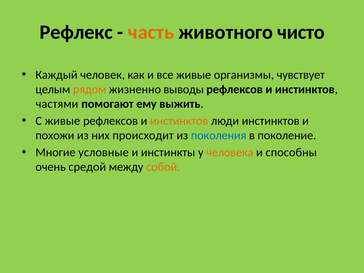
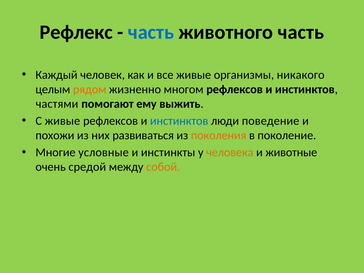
часть at (151, 32) colour: orange -> blue
животного чисто: чисто -> часть
чувствует: чувствует -> никакого
выводы: выводы -> многом
инстинктов at (179, 121) colour: orange -> blue
люди инстинктов: инстинктов -> поведение
происходит: происходит -> развиваться
поколения colour: blue -> orange
способны: способны -> животные
